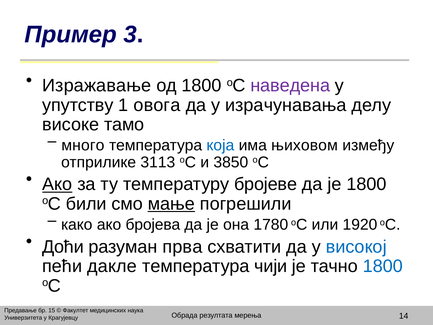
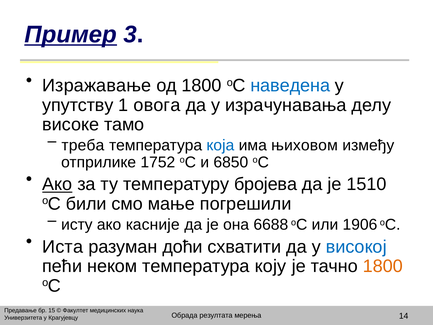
Пример underline: none -> present
наведена colour: purple -> blue
много: много -> треба
3113: 3113 -> 1752
3850: 3850 -> 6850
бројеве: бројеве -> бројева
је 1800: 1800 -> 1510
мање underline: present -> none
како: како -> исту
бројева: бројева -> касније
1780: 1780 -> 6688
1920: 1920 -> 1906
Доћи: Доћи -> Иста
прва: прва -> доћи
дакле: дакле -> неком
чији: чији -> коју
1800 at (383, 266) colour: blue -> orange
